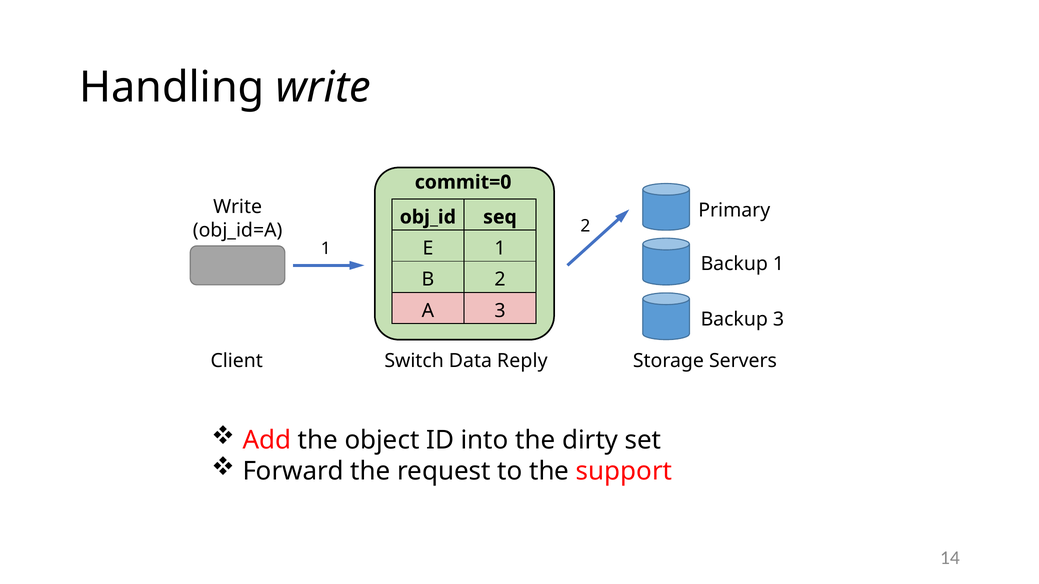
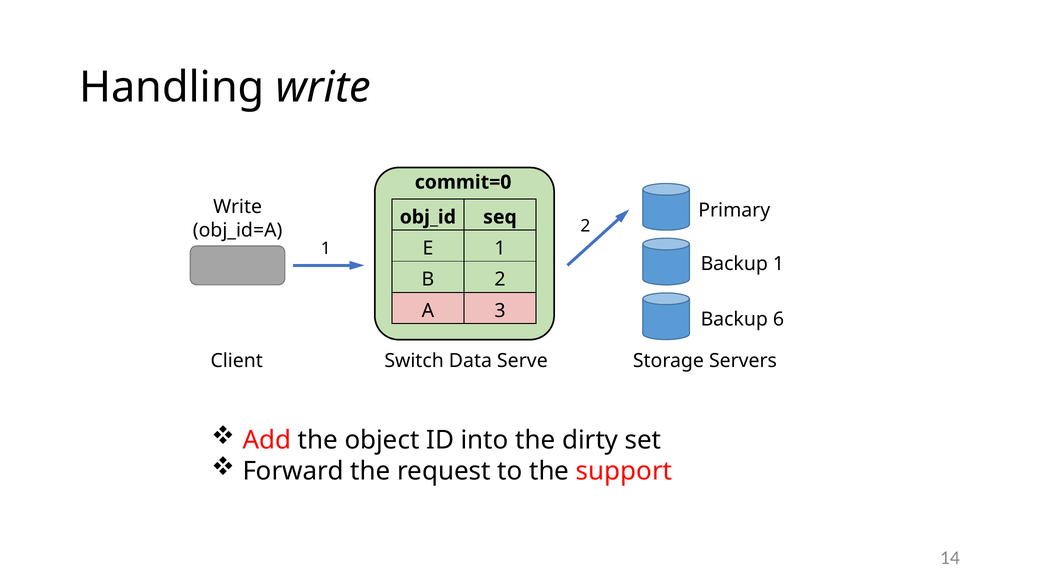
Backup 3: 3 -> 6
Reply: Reply -> Serve
